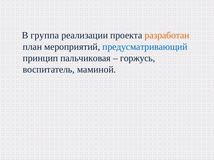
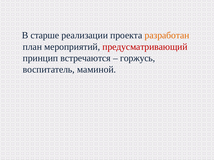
группа: группа -> старше
предусматривающий colour: blue -> red
пальчиковая: пальчиковая -> встречаются
